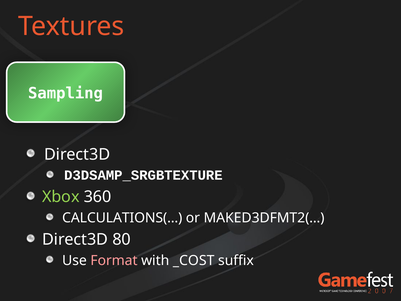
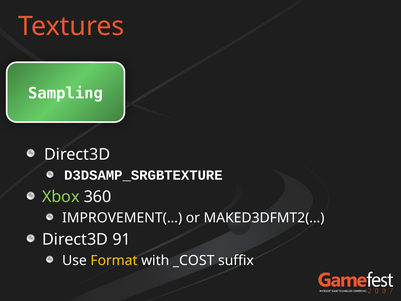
CALCULATIONS(…: CALCULATIONS(… -> IMPROVEMENT(…
80: 80 -> 91
Format colour: pink -> yellow
